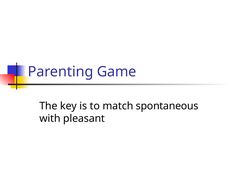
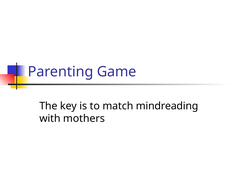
spontaneous: spontaneous -> mindreading
pleasant: pleasant -> mothers
